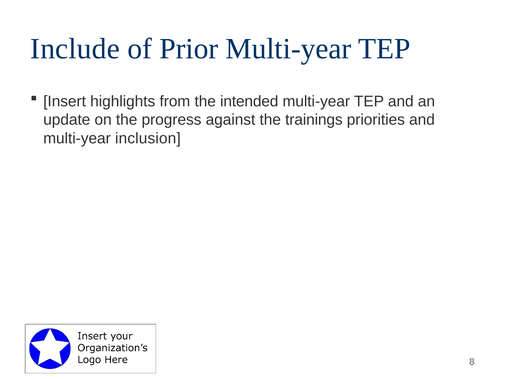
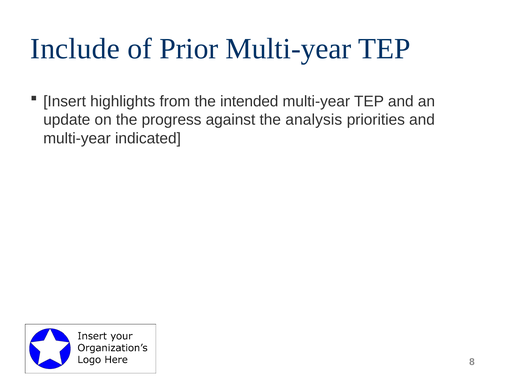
trainings: trainings -> analysis
inclusion: inclusion -> indicated
